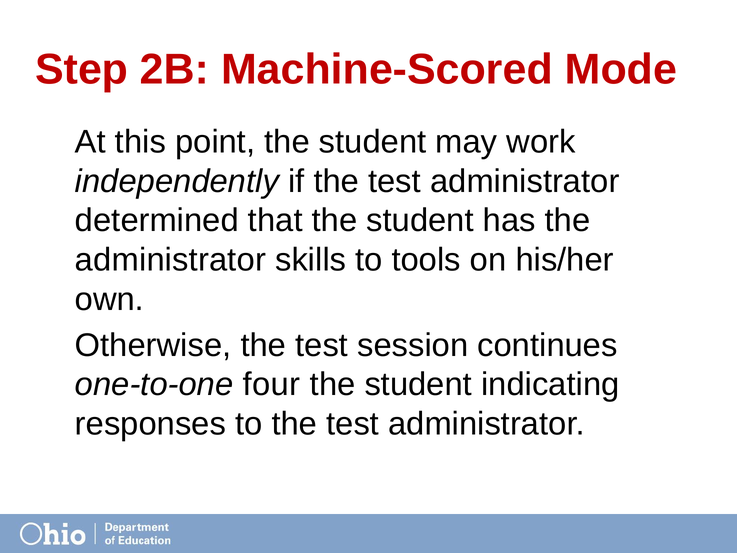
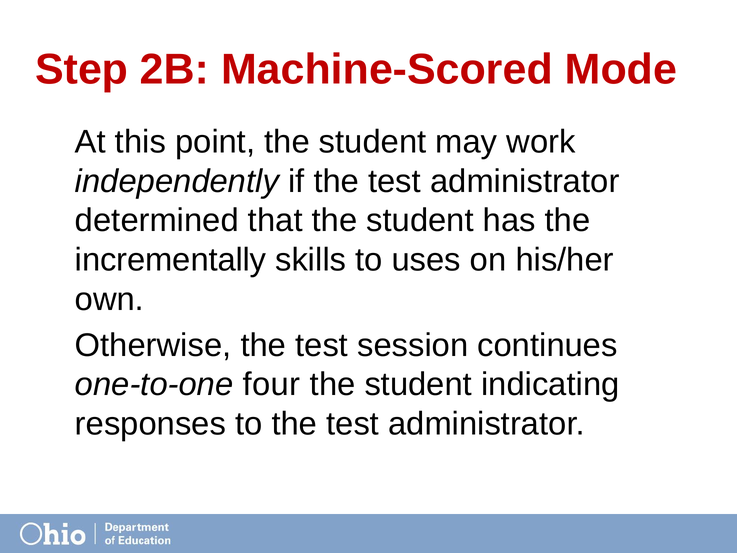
administrator at (170, 260): administrator -> incrementally
tools: tools -> uses
